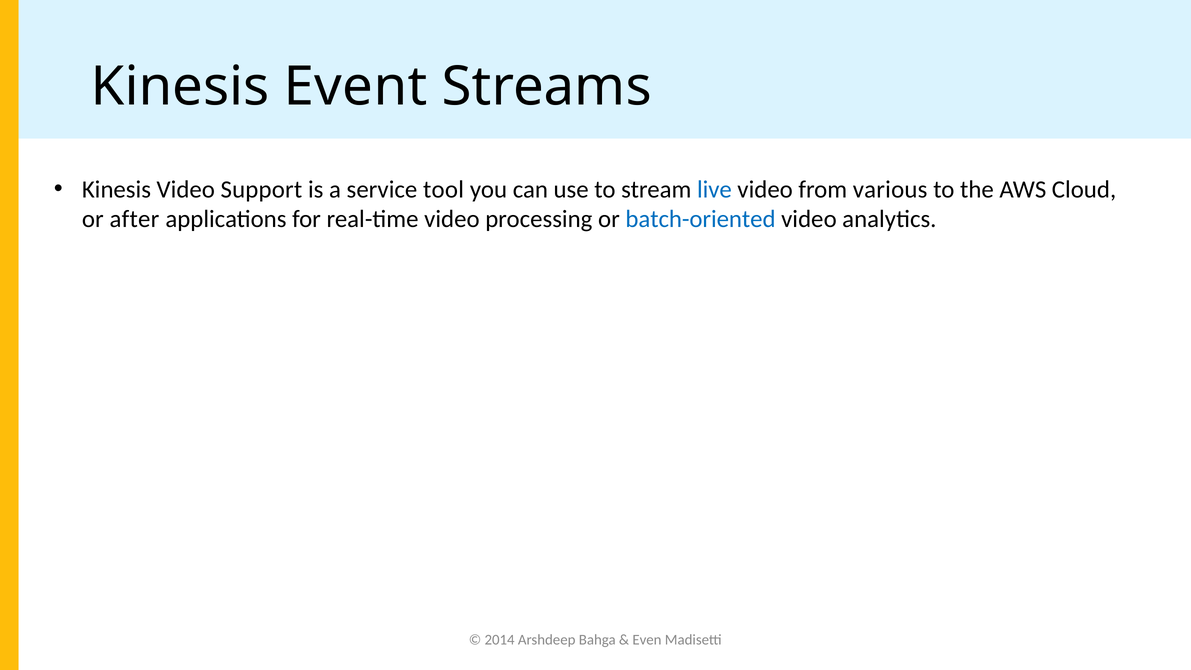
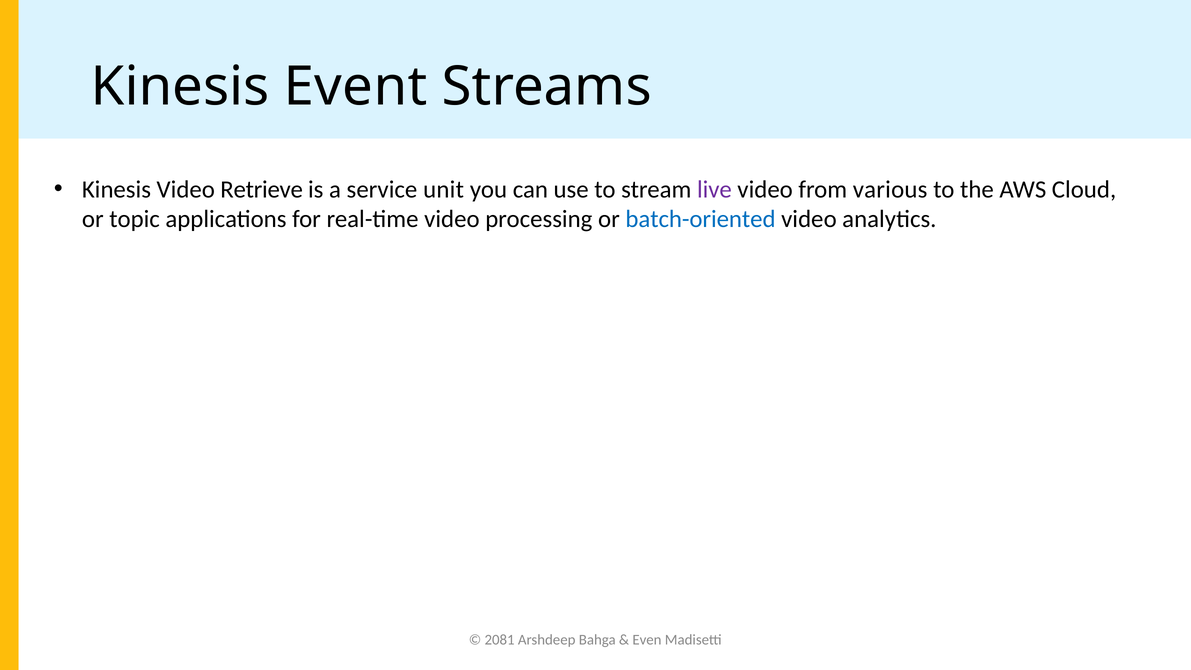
Support: Support -> Retrieve
tool: tool -> unit
live colour: blue -> purple
after: after -> topic
2014: 2014 -> 2081
